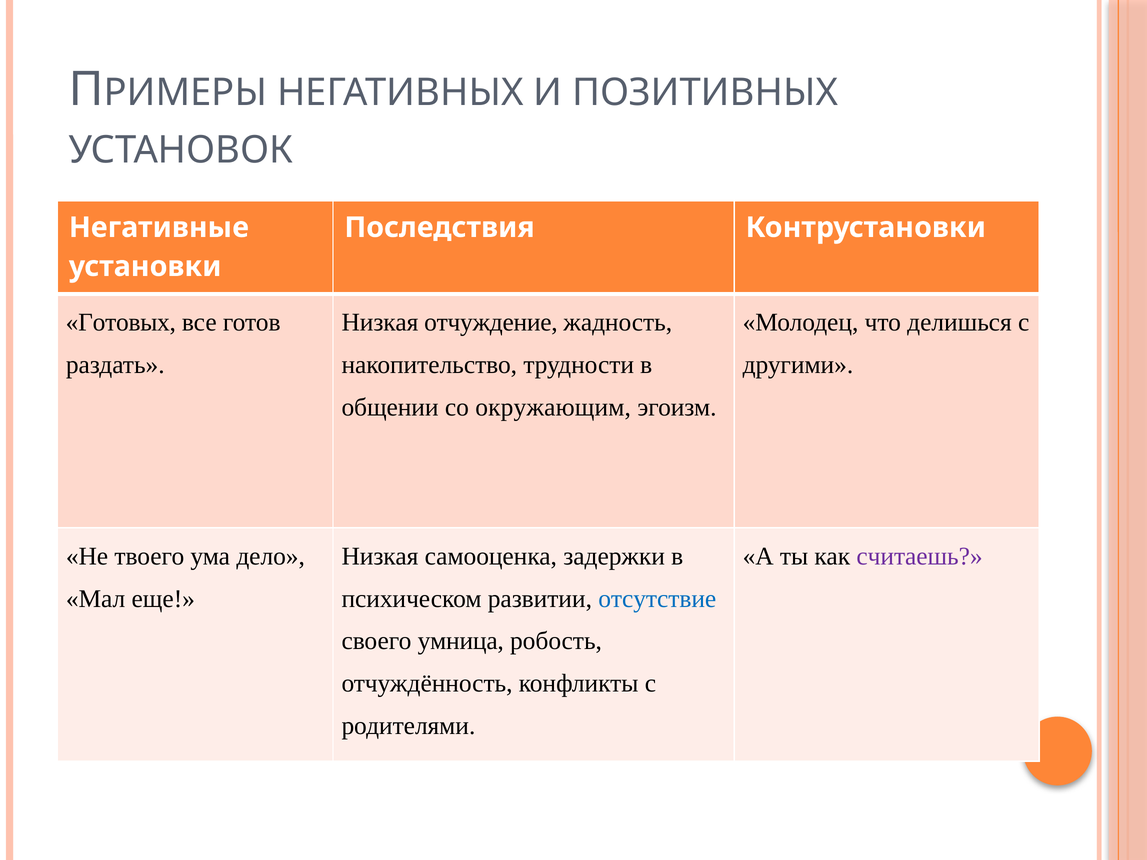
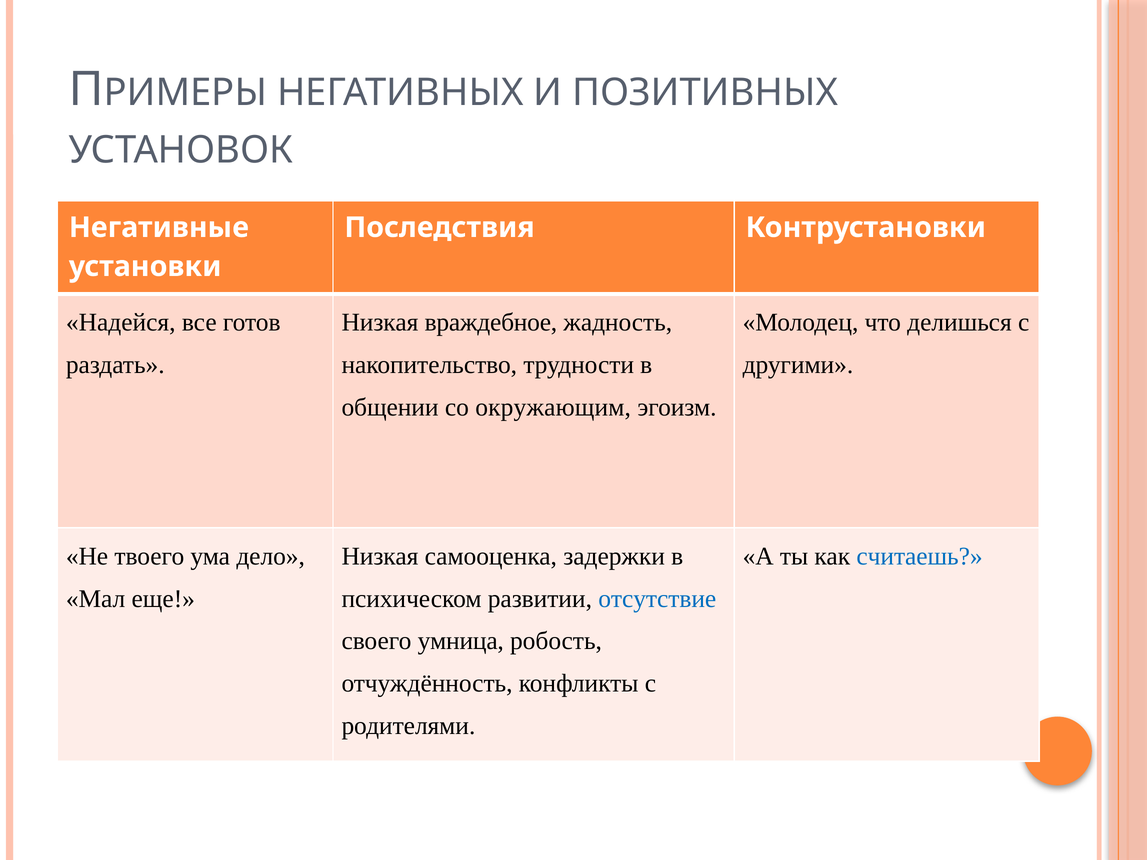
Готовых: Готовых -> Надейся
отчуждение: отчуждение -> враждебное
считаешь colour: purple -> blue
